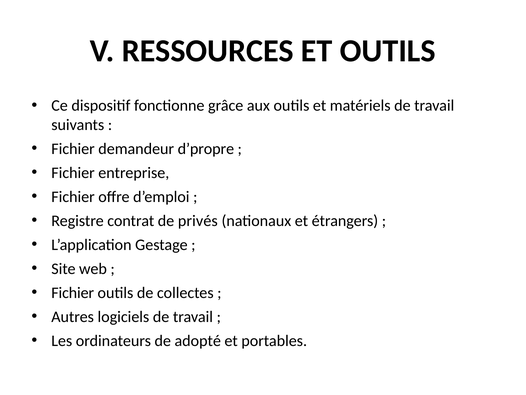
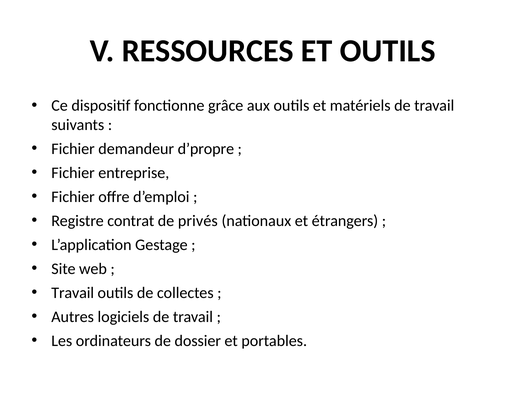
Fichier at (73, 292): Fichier -> Travail
adopté: adopté -> dossier
